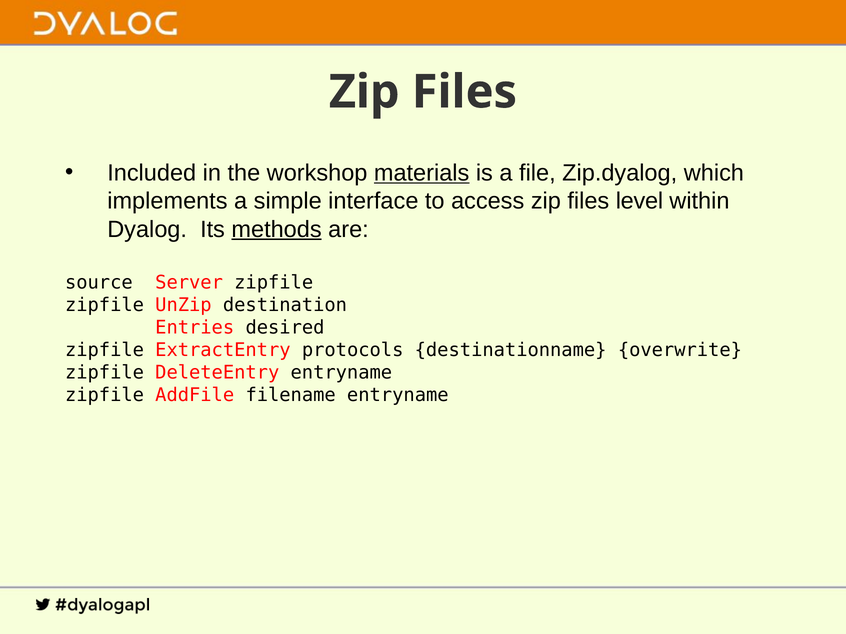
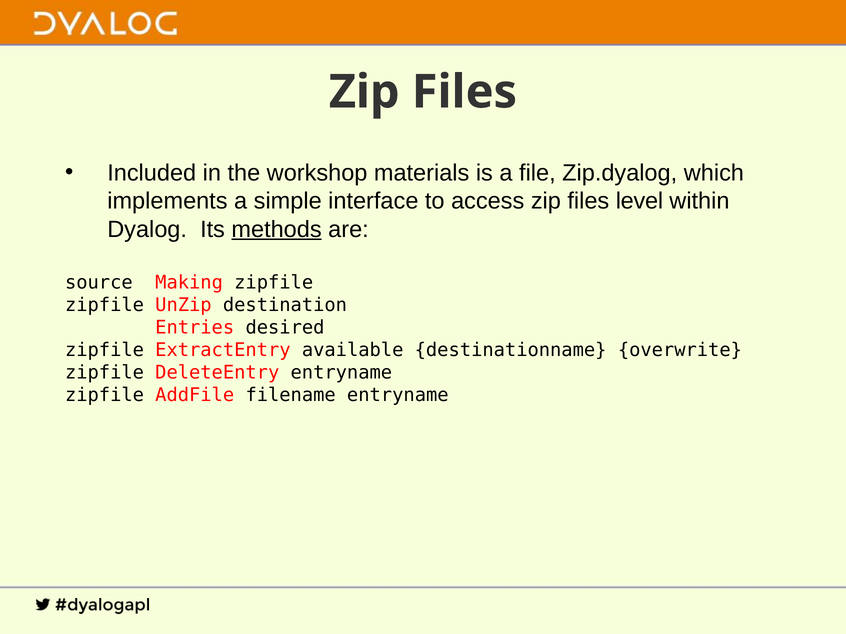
materials underline: present -> none
Server: Server -> Making
protocols: protocols -> available
